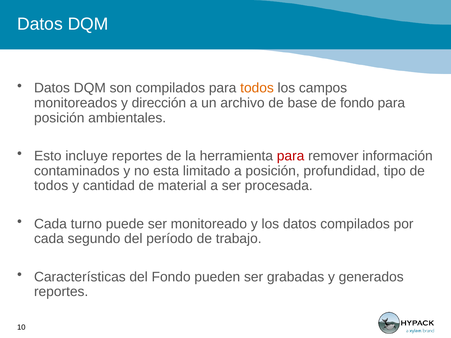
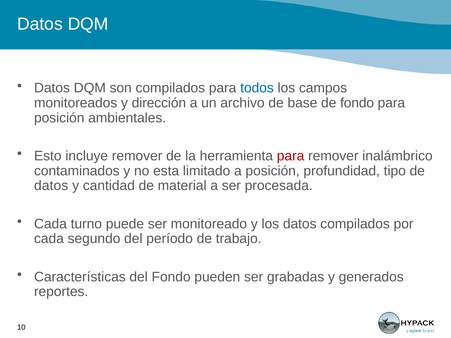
todos at (257, 88) colour: orange -> blue
incluye reportes: reportes -> remover
información: información -> inalámbrico
todos at (51, 186): todos -> datos
